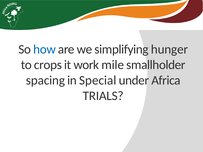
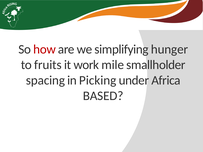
how colour: blue -> red
crops: crops -> fruits
Special: Special -> Picking
TRIALS: TRIALS -> BASED
